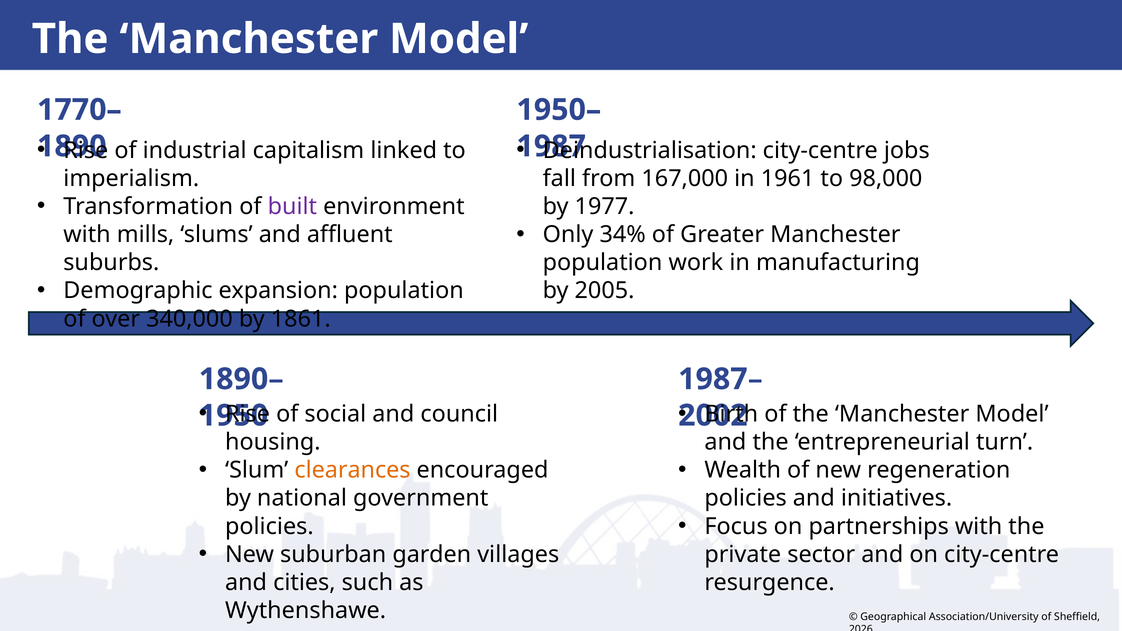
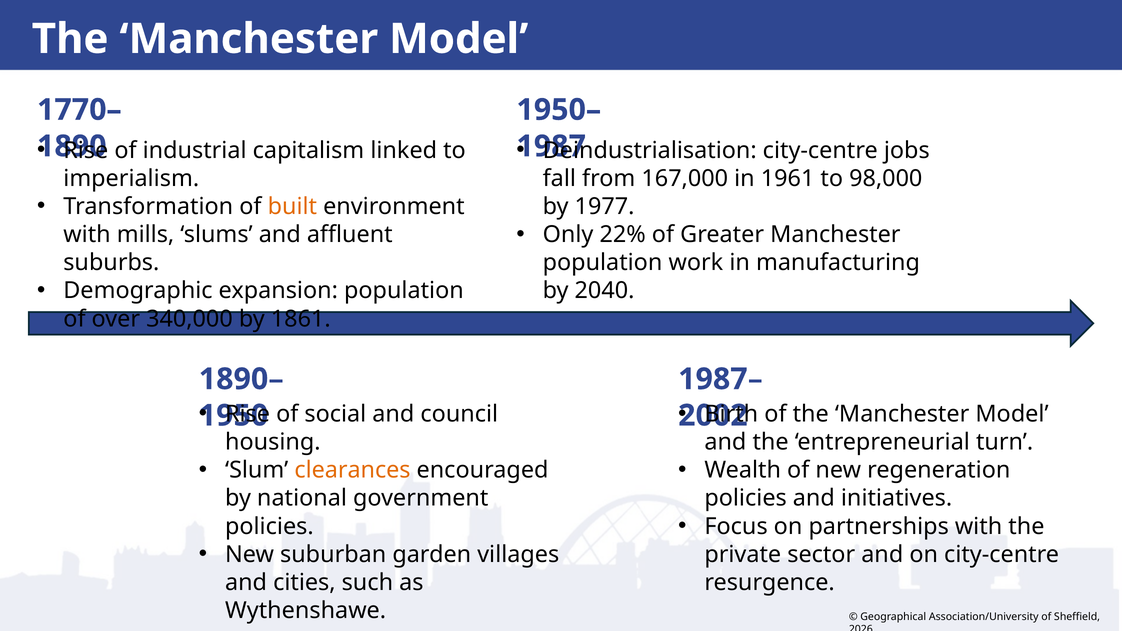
built colour: purple -> orange
34%: 34% -> 22%
2005: 2005 -> 2040
